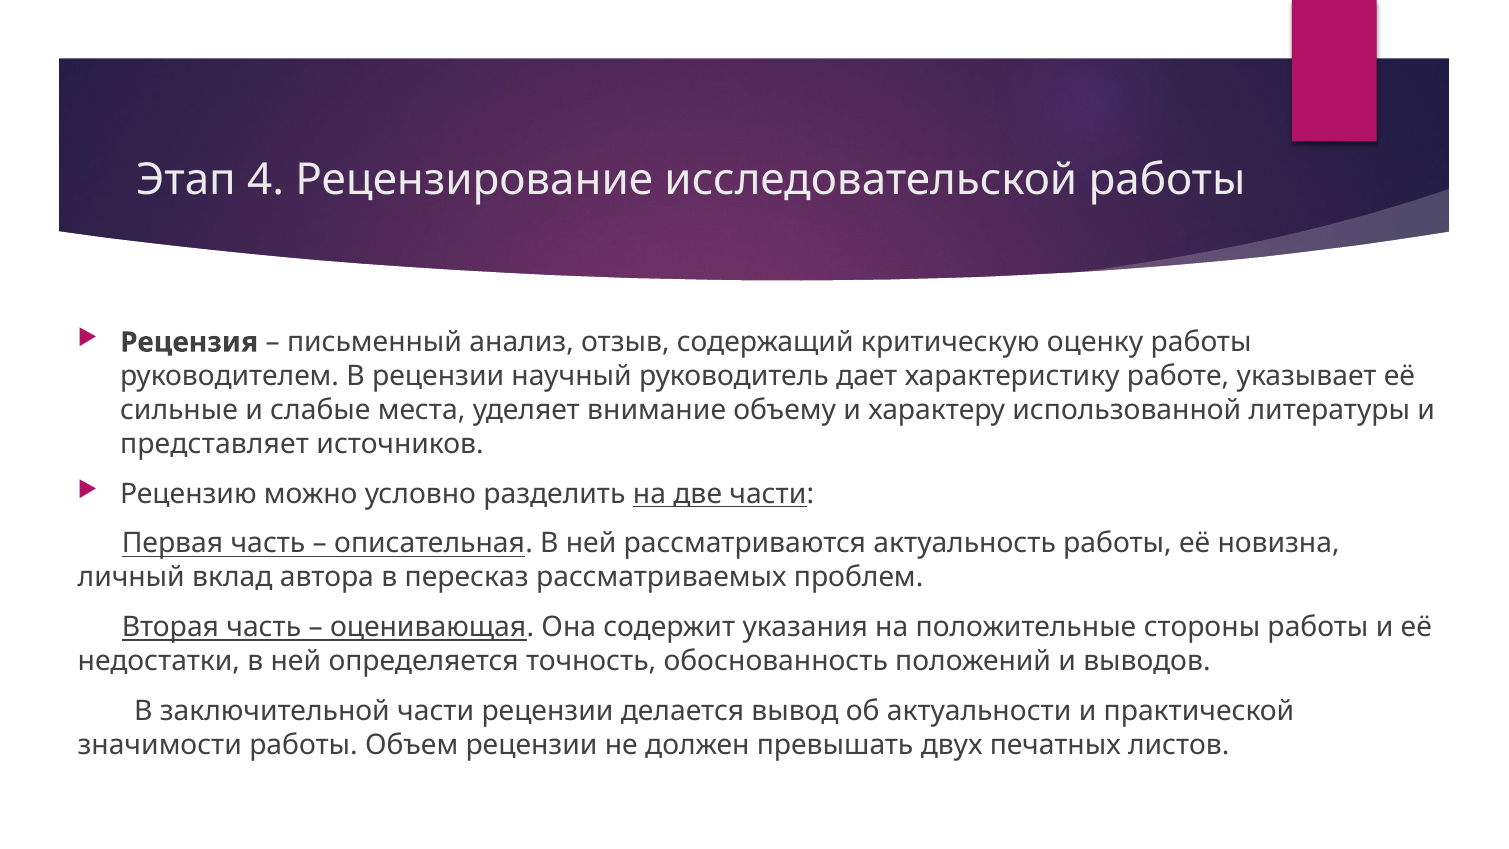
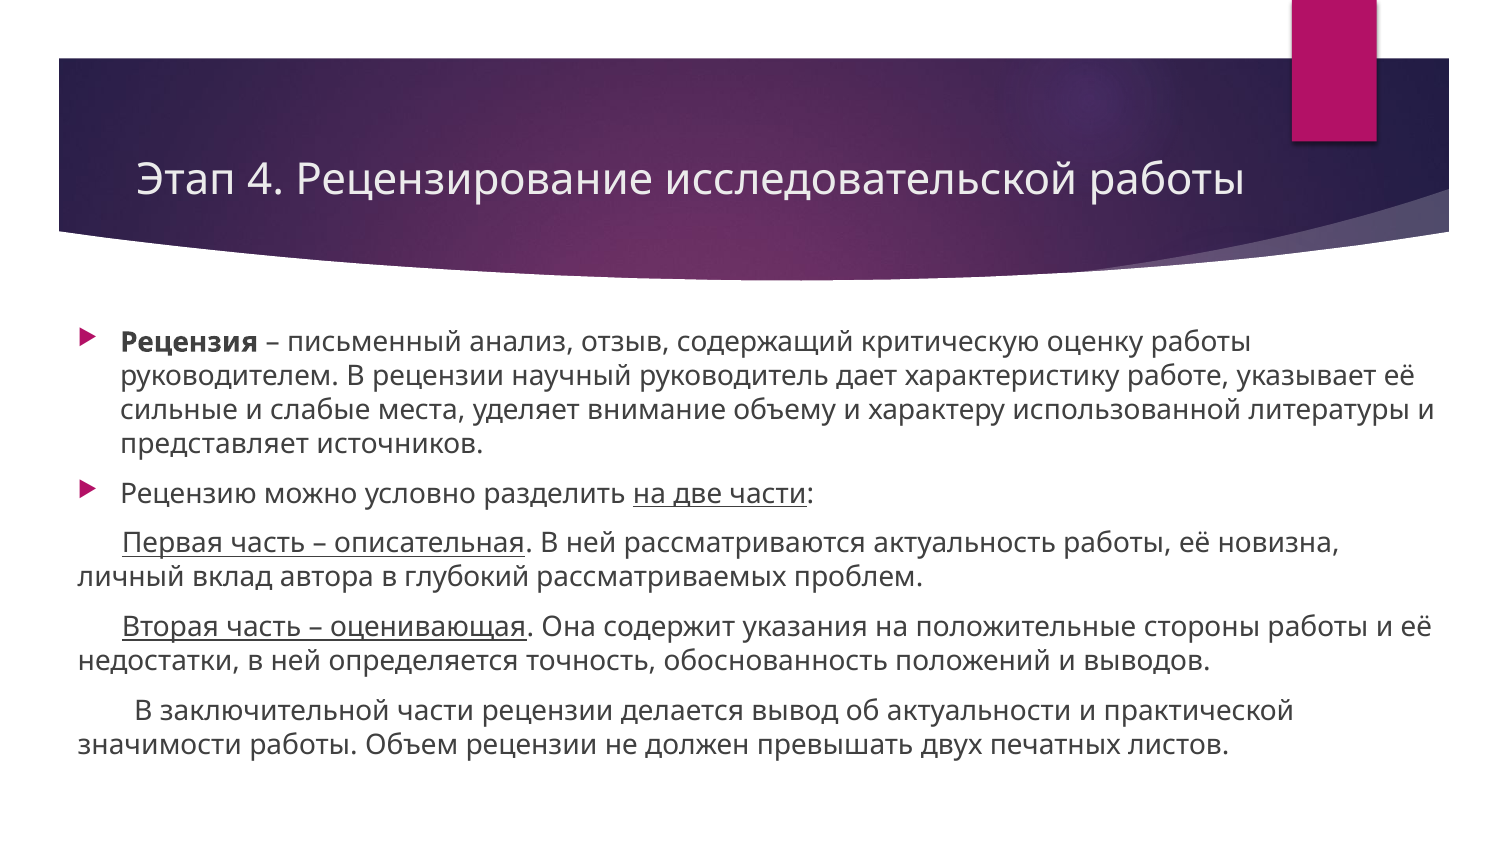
пересказ: пересказ -> глубокий
